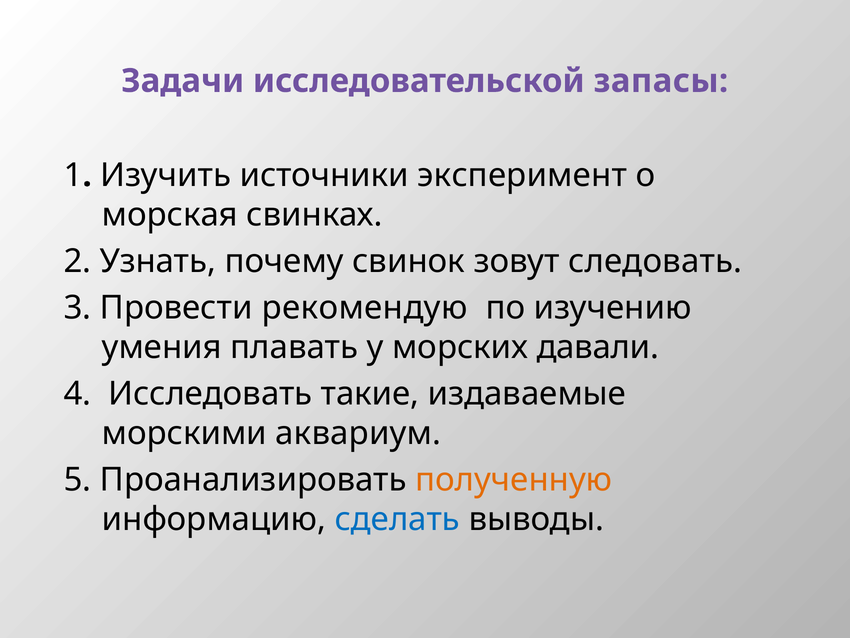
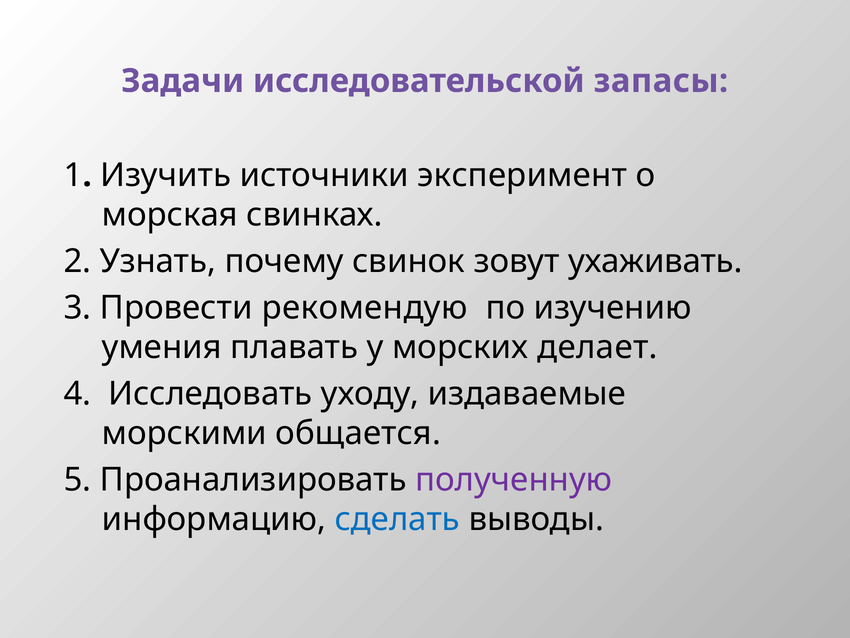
следовать: следовать -> ухаживать
давали: давали -> делает
такие: такие -> уходу
аквариум: аквариум -> общается
полученную colour: orange -> purple
